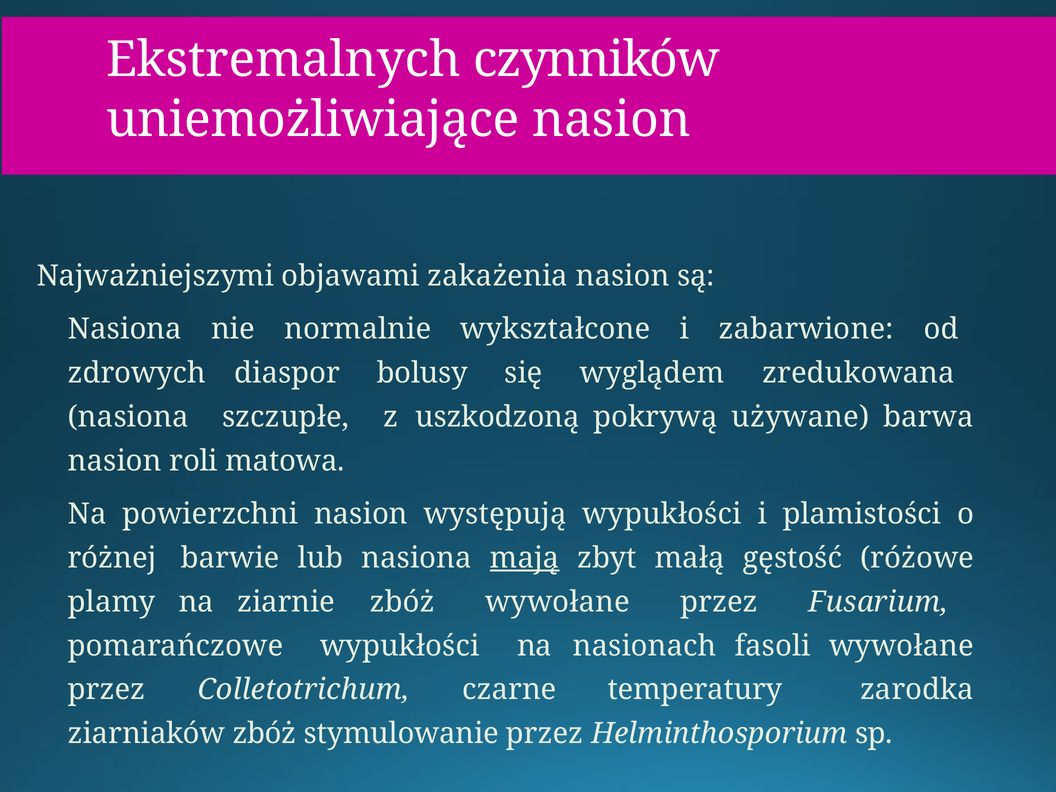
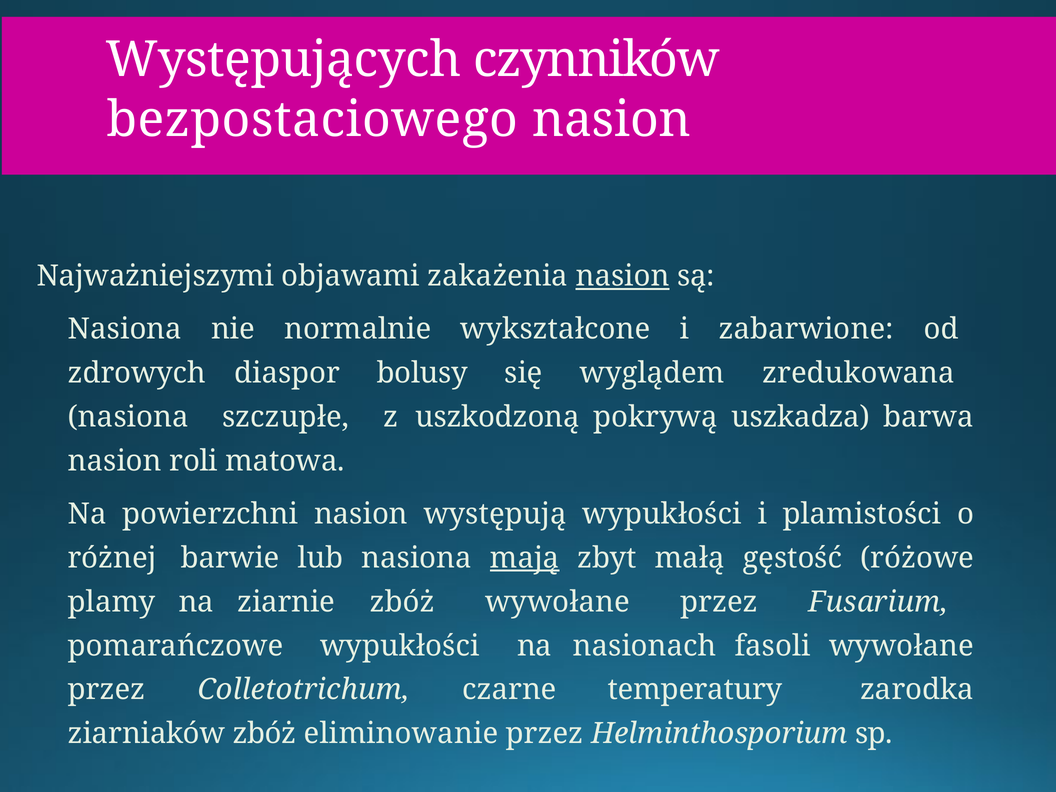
Ekstremalnych: Ekstremalnych -> Występujących
uniemożliwiające: uniemożliwiające -> bezpostaciowego
nasion at (623, 276) underline: none -> present
używane: używane -> uszkadza
stymulowanie: stymulowanie -> eliminowanie
